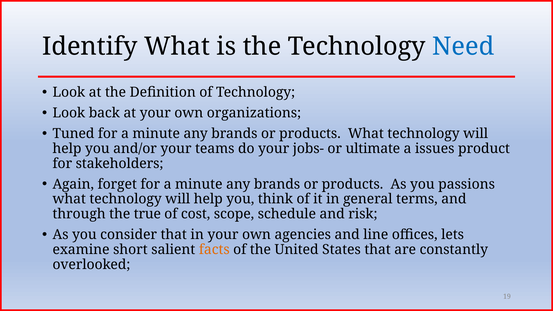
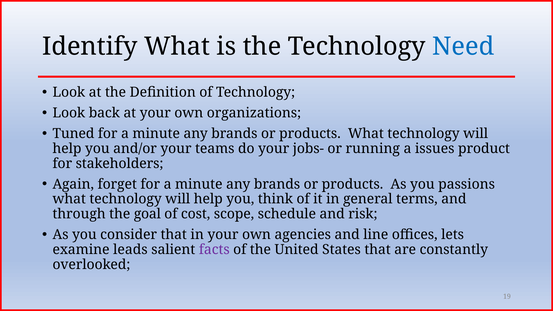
ultimate: ultimate -> running
true: true -> goal
short: short -> leads
facts colour: orange -> purple
